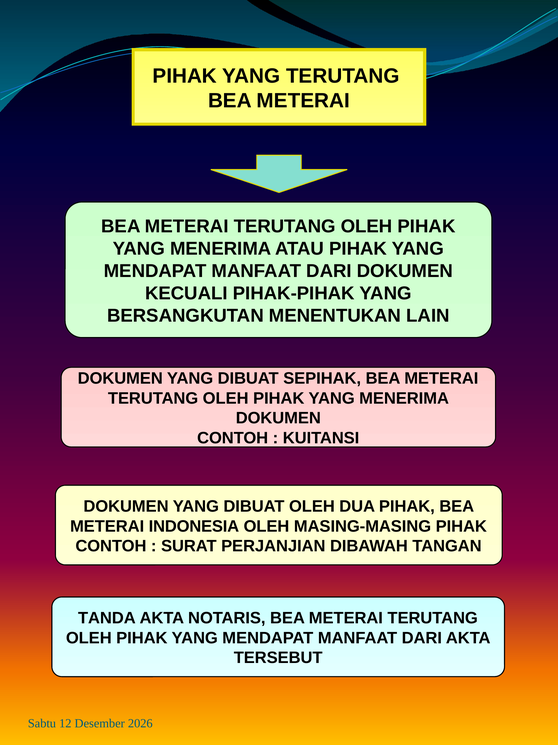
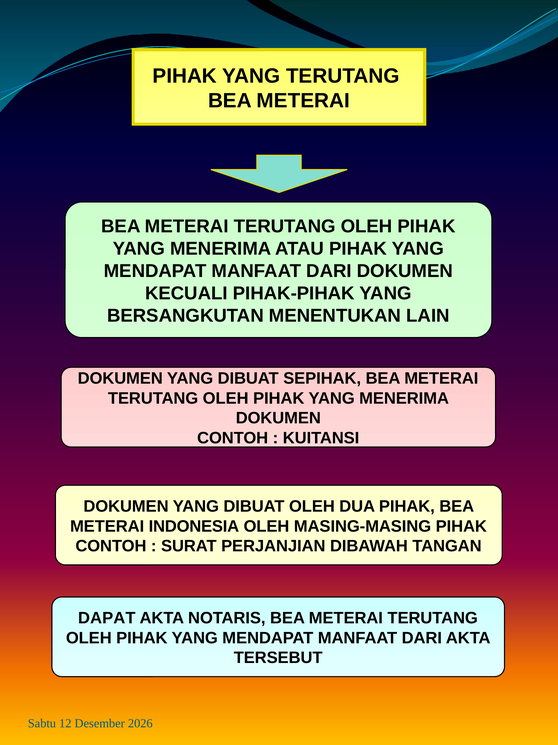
TANDA: TANDA -> DAPAT
